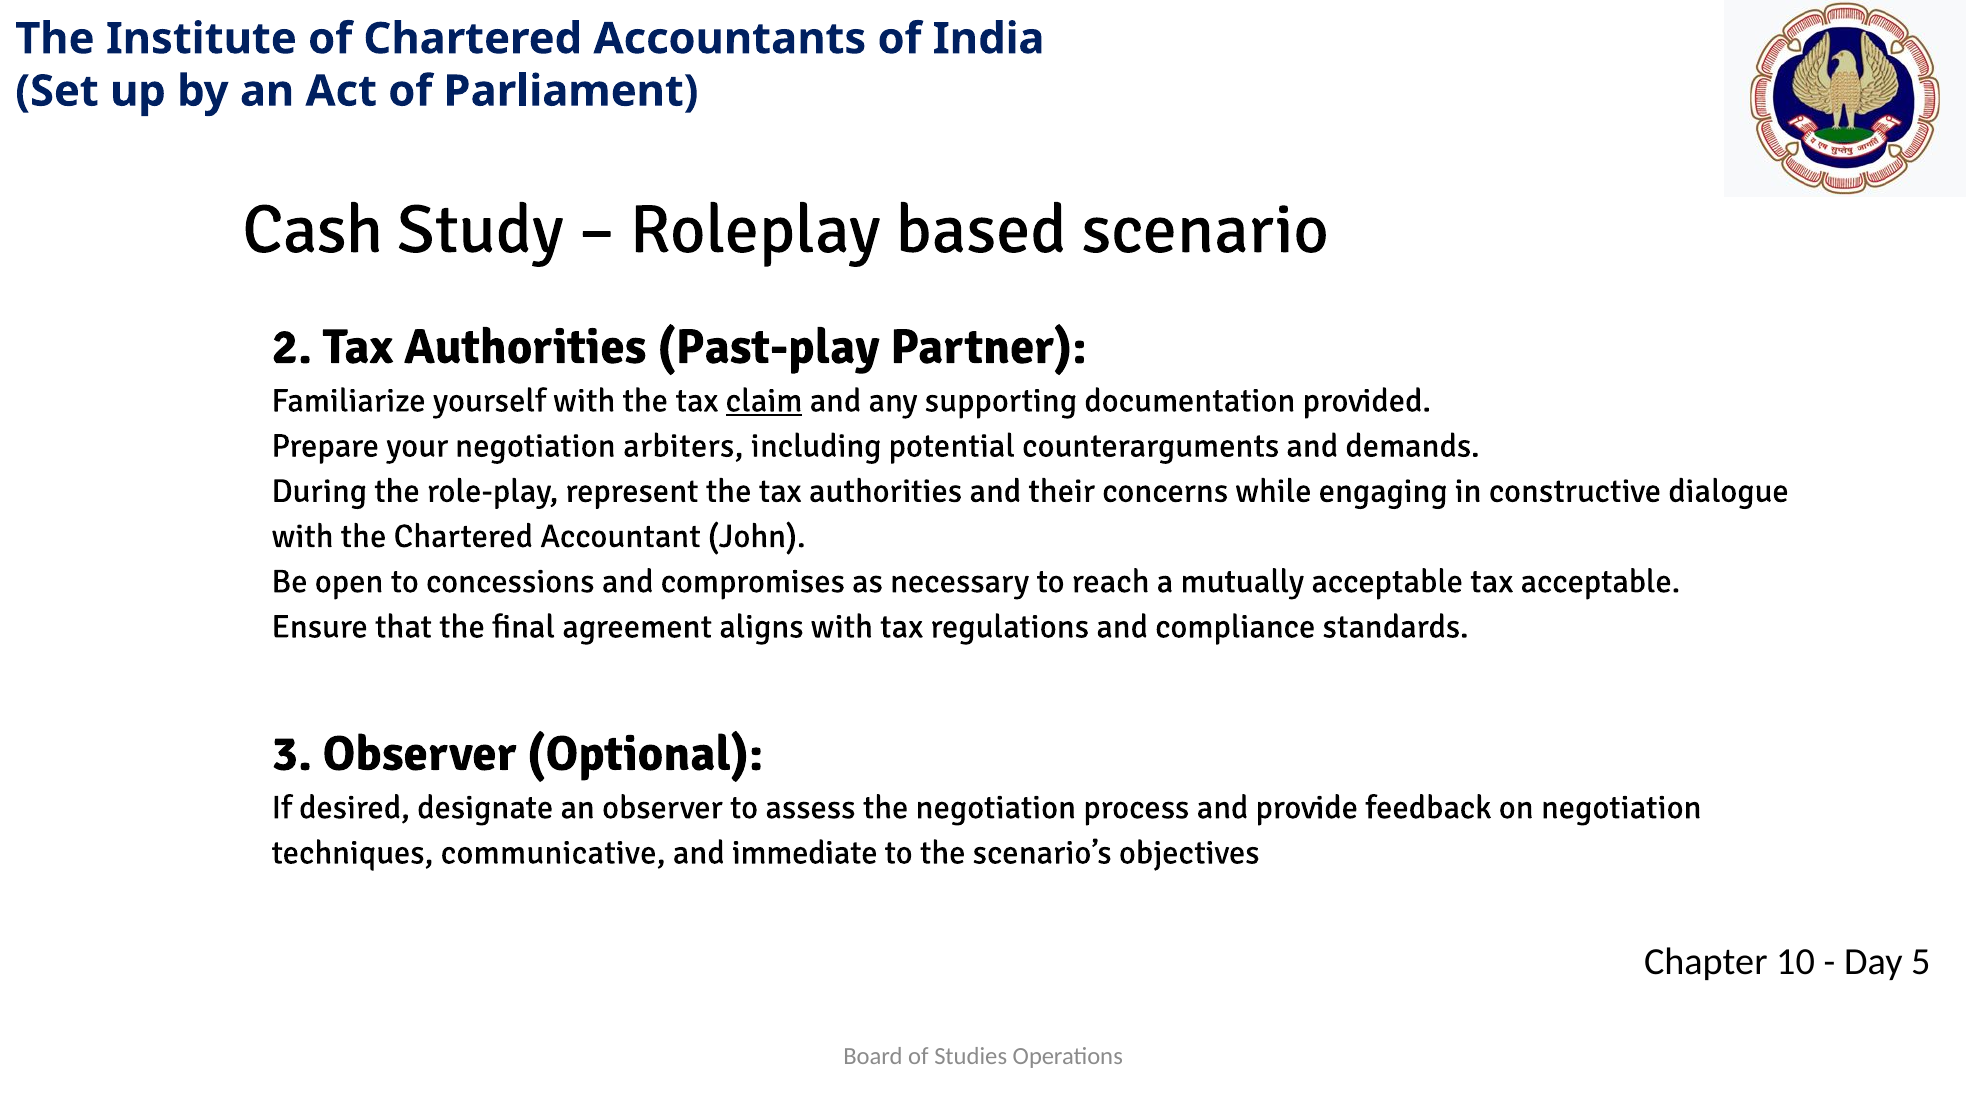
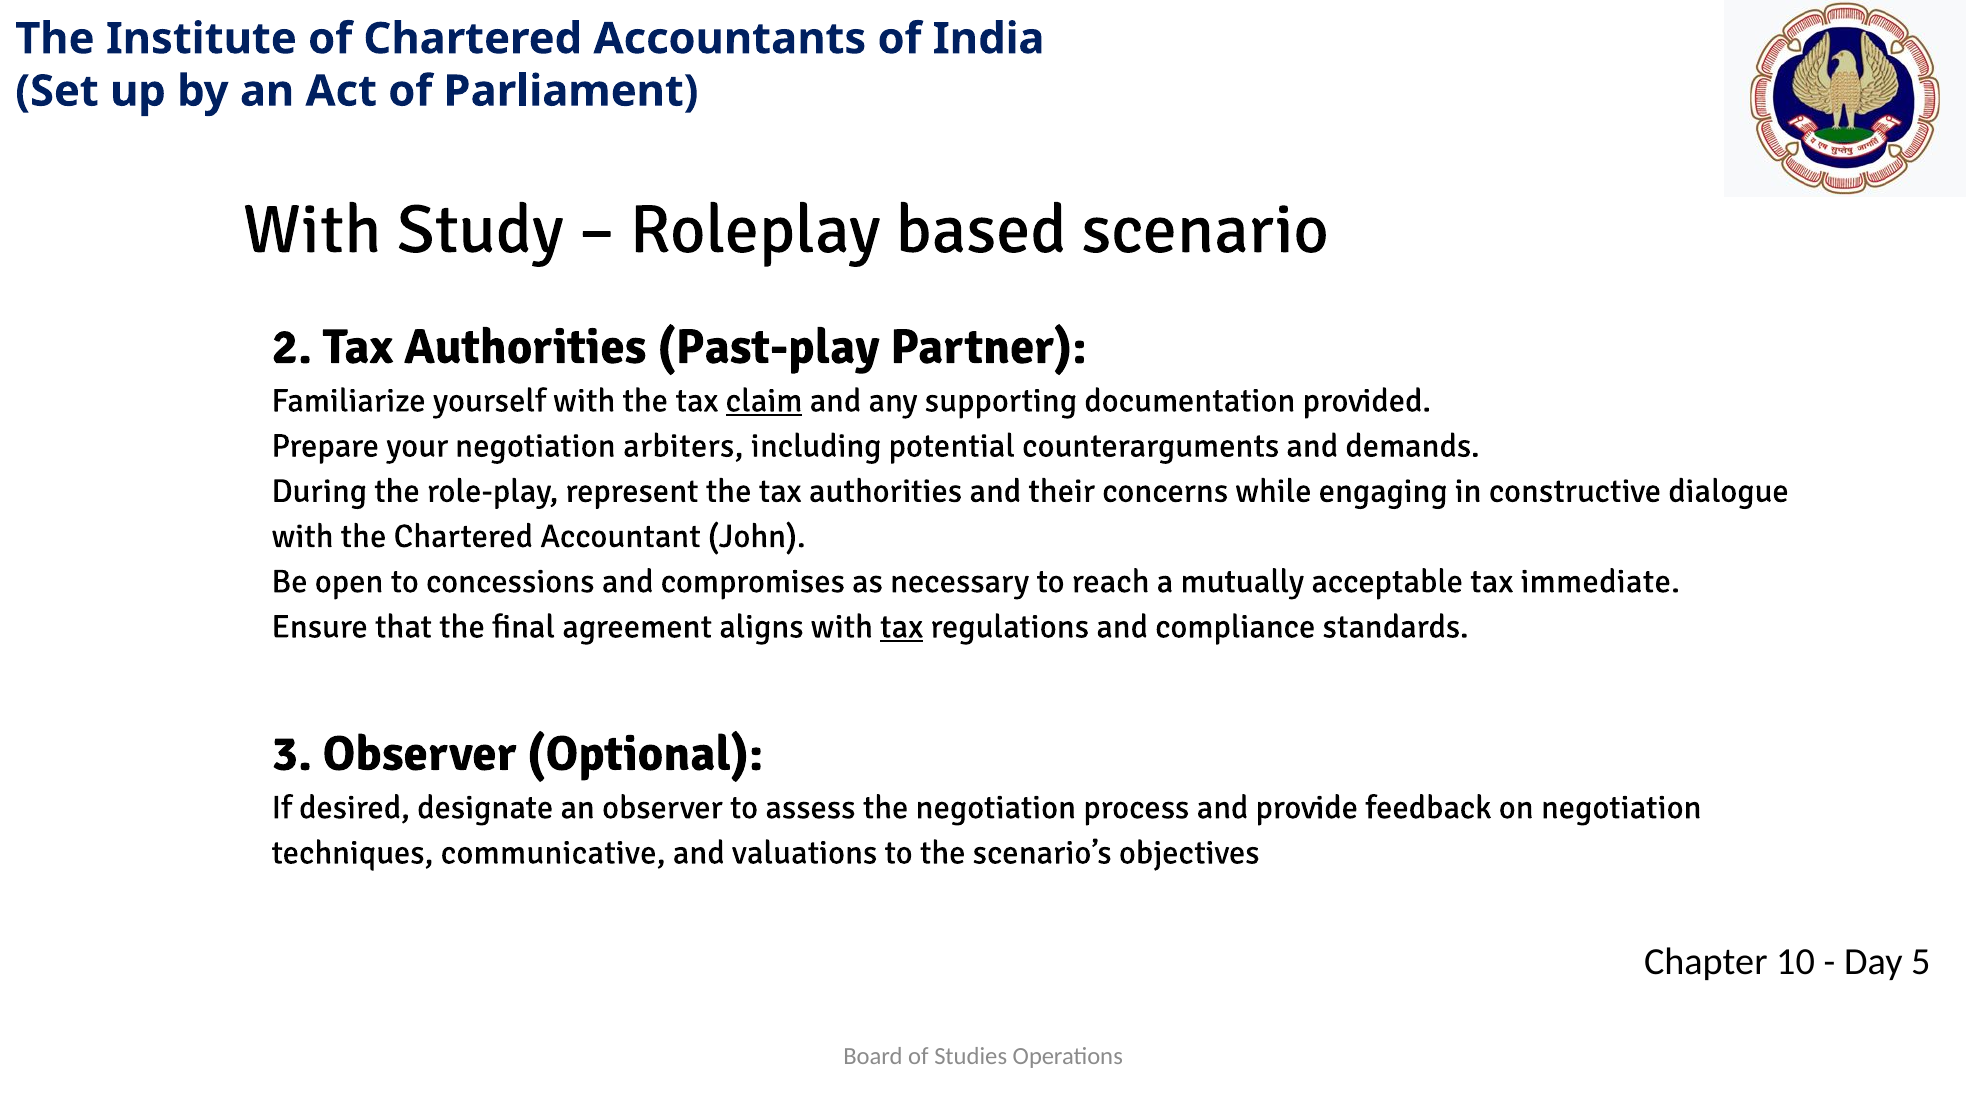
Cash at (313, 229): Cash -> With
tax acceptable: acceptable -> immediate
tax at (902, 627) underline: none -> present
immediate: immediate -> valuations
